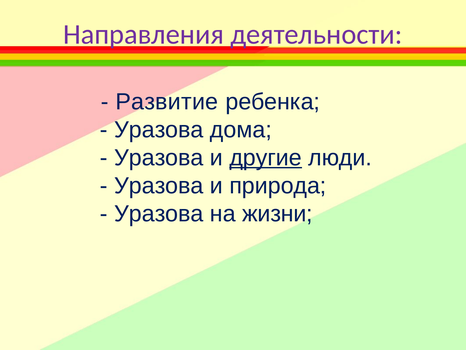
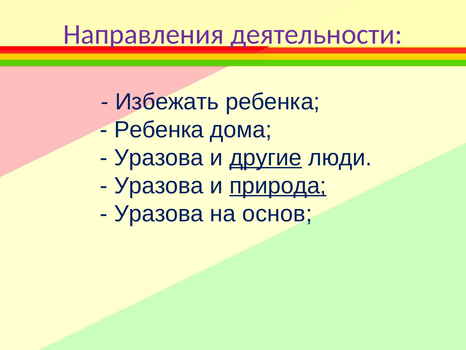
Развитие: Развитие -> Избежать
Уразова at (159, 130): Уразова -> Ребенка
природа underline: none -> present
жизни: жизни -> основ
